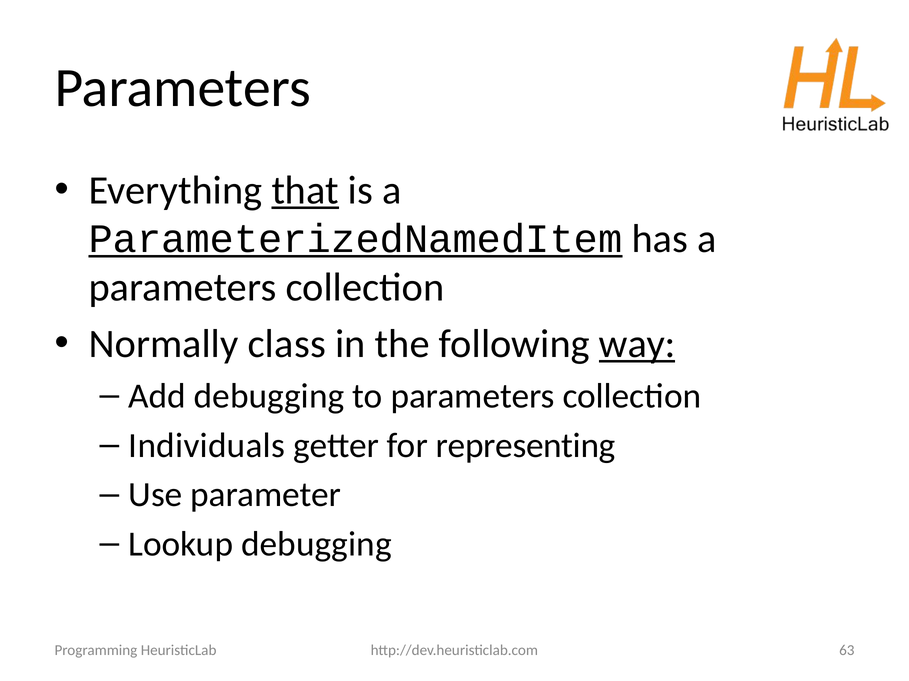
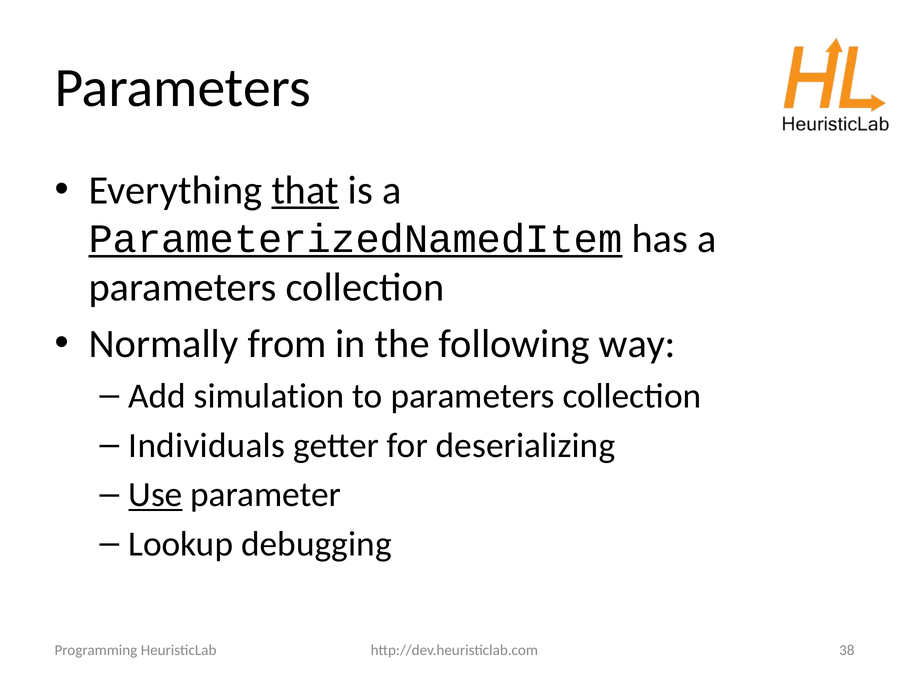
class: class -> from
way underline: present -> none
Add debugging: debugging -> simulation
representing: representing -> deserializing
Use underline: none -> present
63: 63 -> 38
